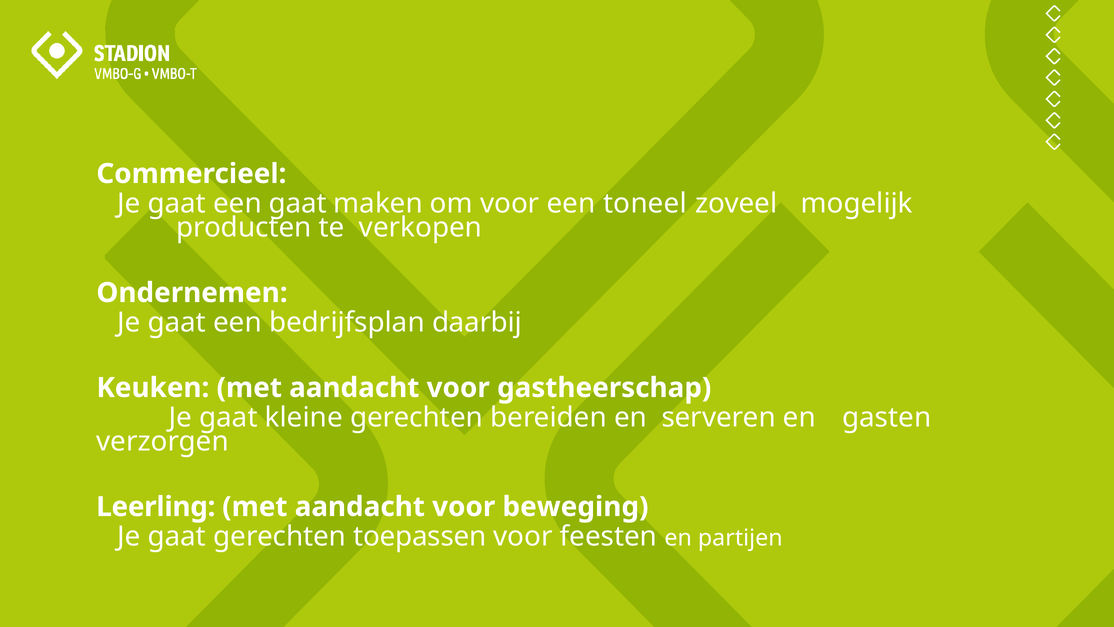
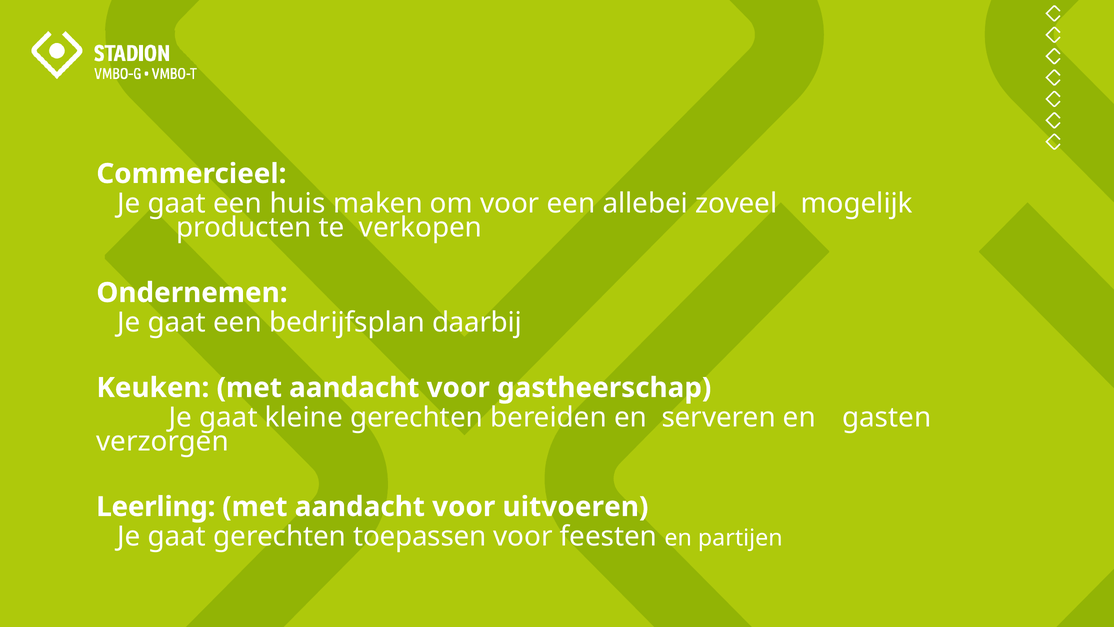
een gaat: gaat -> huis
toneel: toneel -> allebei
beweging: beweging -> uitvoeren
